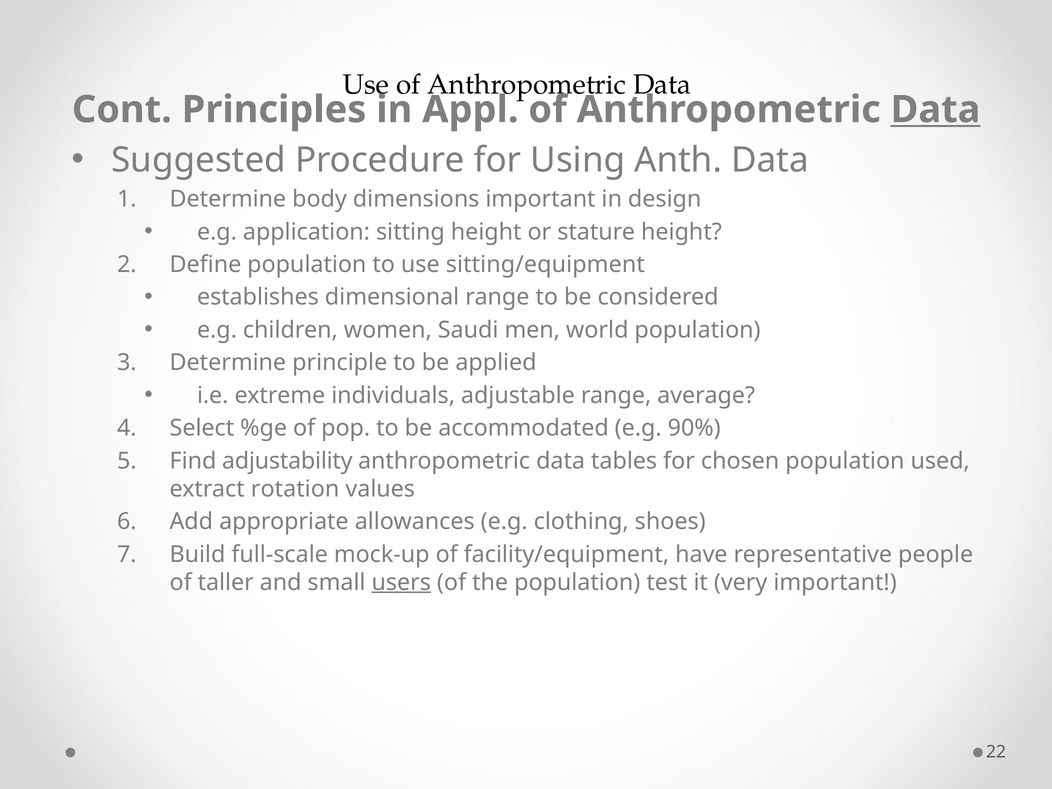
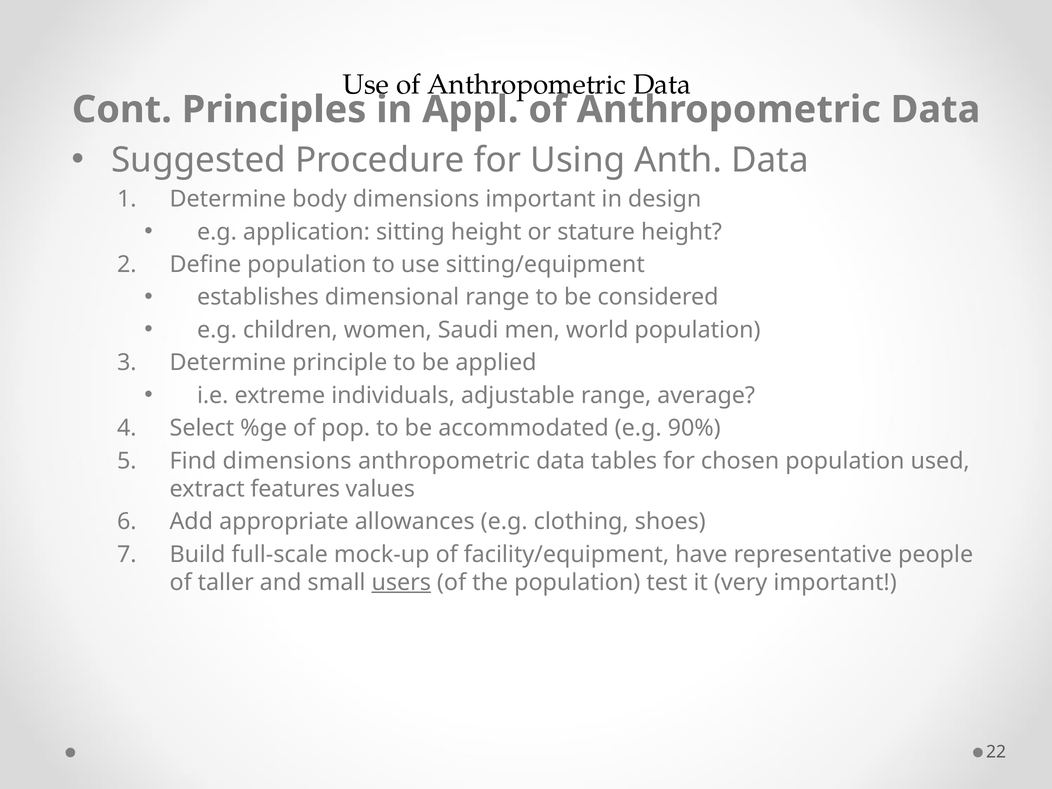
Data at (936, 110) underline: present -> none
Find adjustability: adjustability -> dimensions
rotation: rotation -> features
